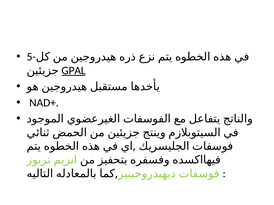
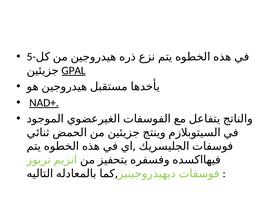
NAD+ underline: none -> present
